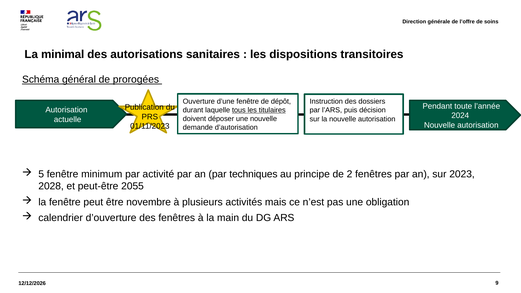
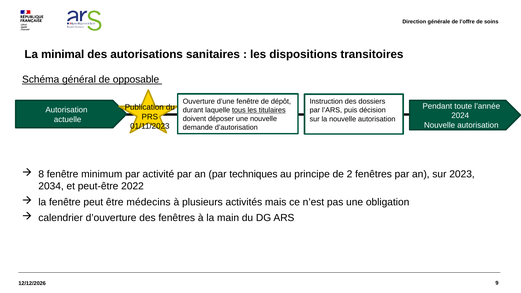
prorogées: prorogées -> opposable
5: 5 -> 8
2028: 2028 -> 2034
2055: 2055 -> 2022
novembre: novembre -> médecins
